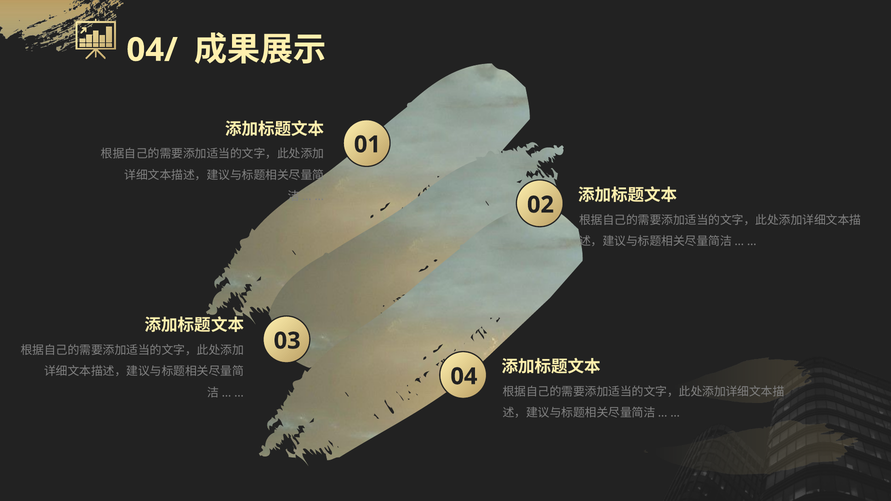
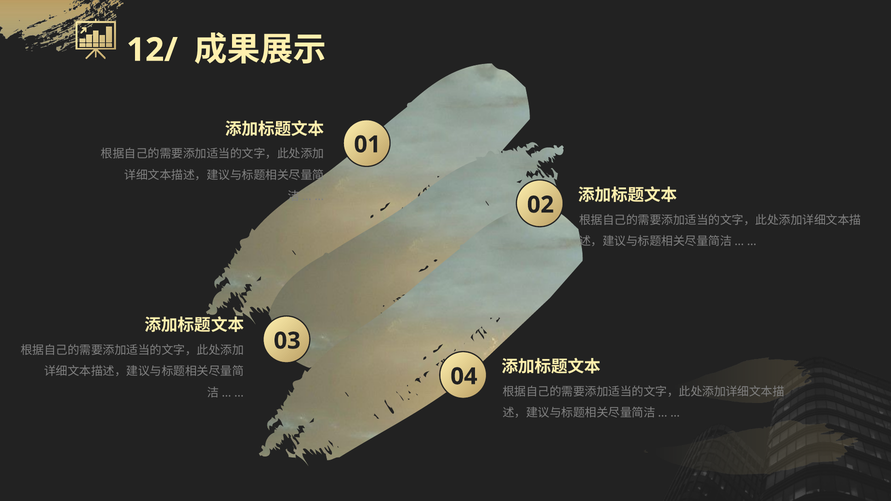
04/: 04/ -> 12/
